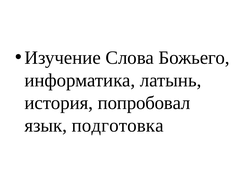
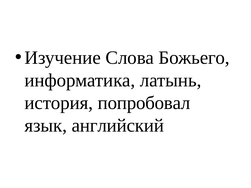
подготовка: подготовка -> английский
